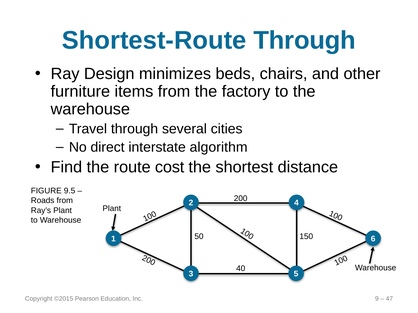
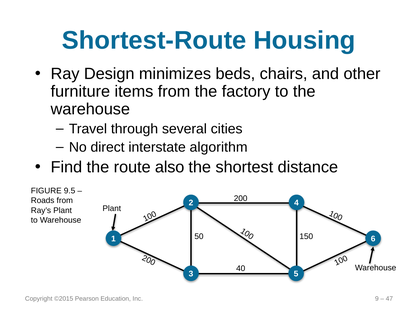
Shortest-Route Through: Through -> Housing
cost: cost -> also
